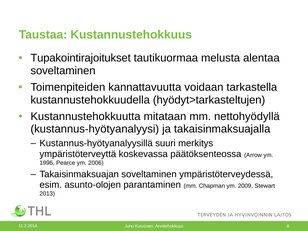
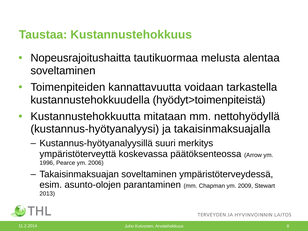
Tupakointirajoitukset: Tupakointirajoitukset -> Nopeusrajoitushaitta
hyödyt>tarkasteltujen: hyödyt>tarkasteltujen -> hyödyt>toimenpiteistä
